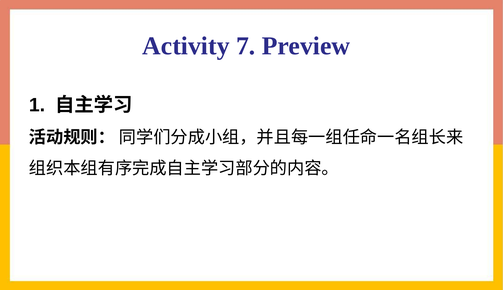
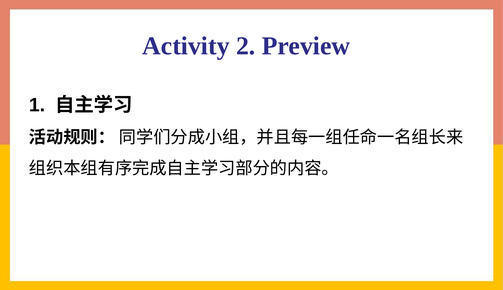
7: 7 -> 2
